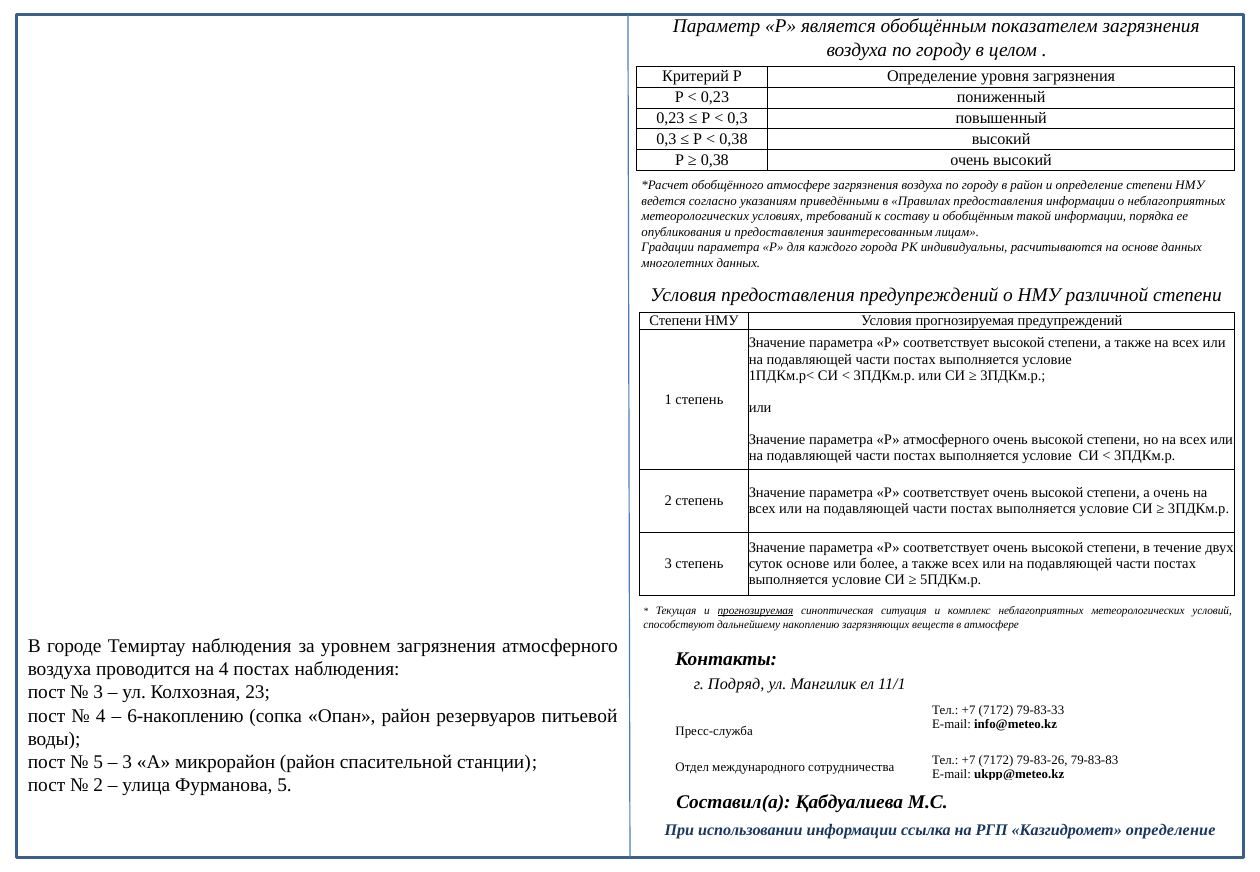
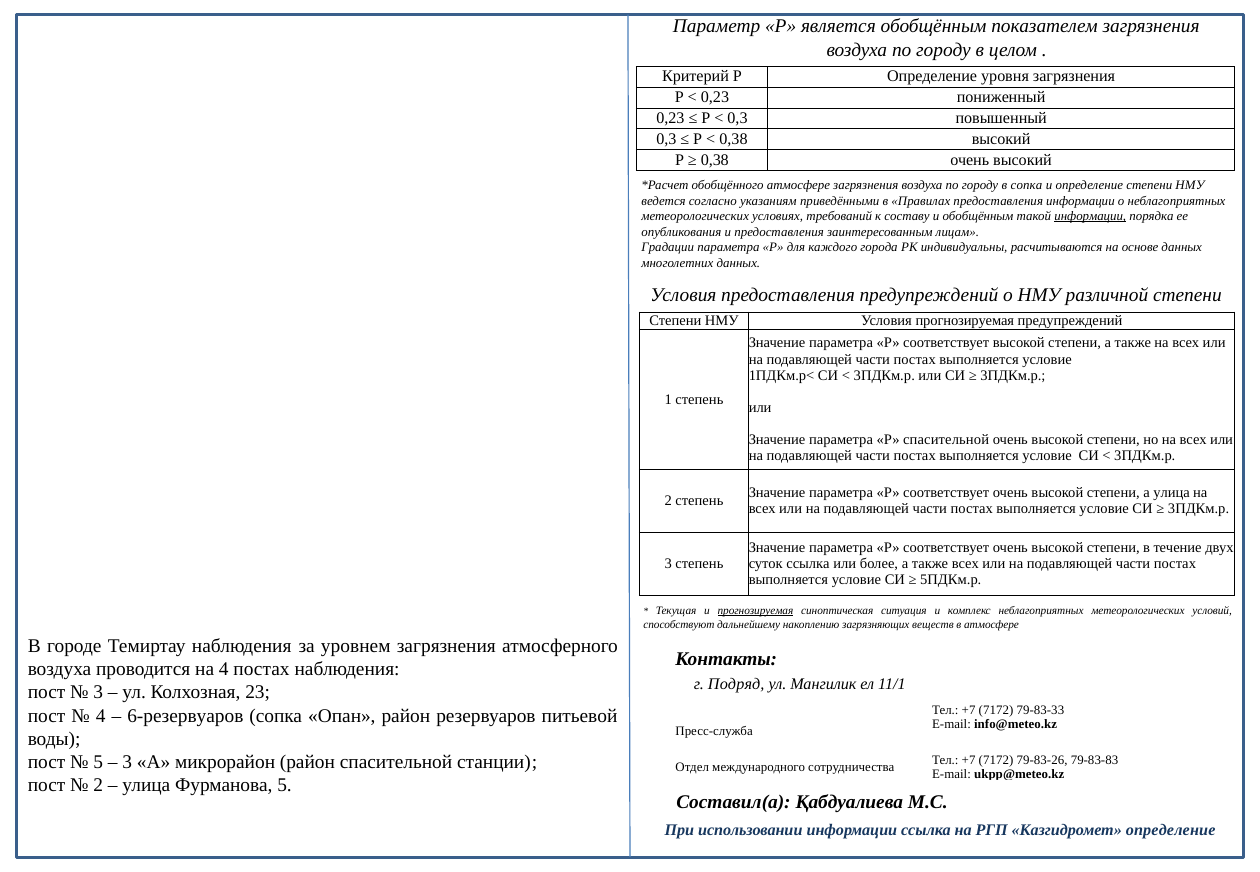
в район: район -> сопка
информации at (1090, 216) underline: none -> present
Р атмосферного: атмосферного -> спасительной
а очень: очень -> улица
суток основе: основе -> ссылка
6-накоплению: 6-накоплению -> 6-резервуаров
